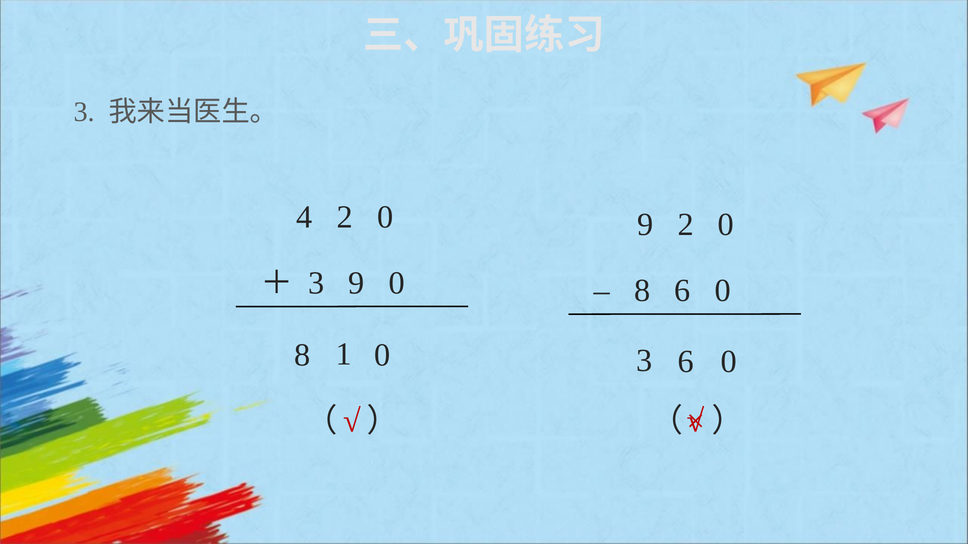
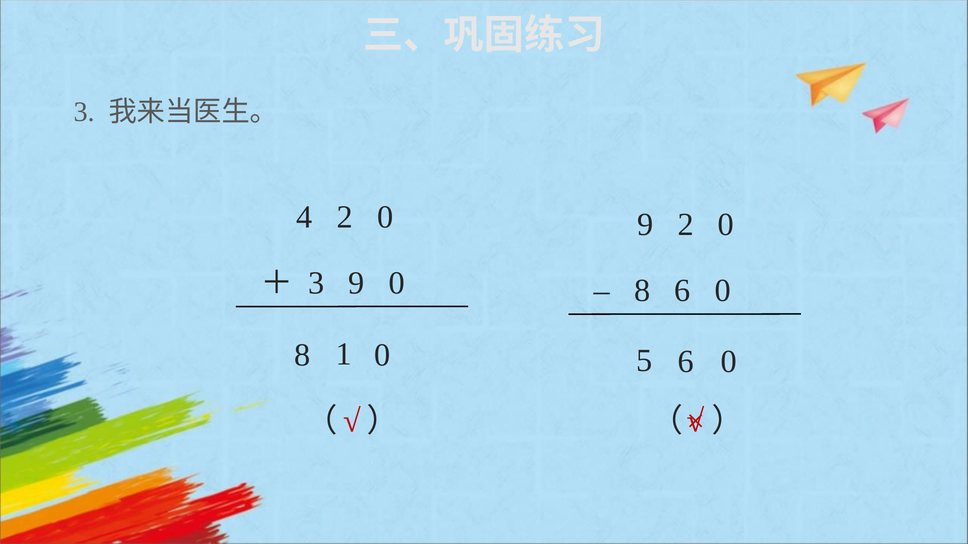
0 3: 3 -> 5
